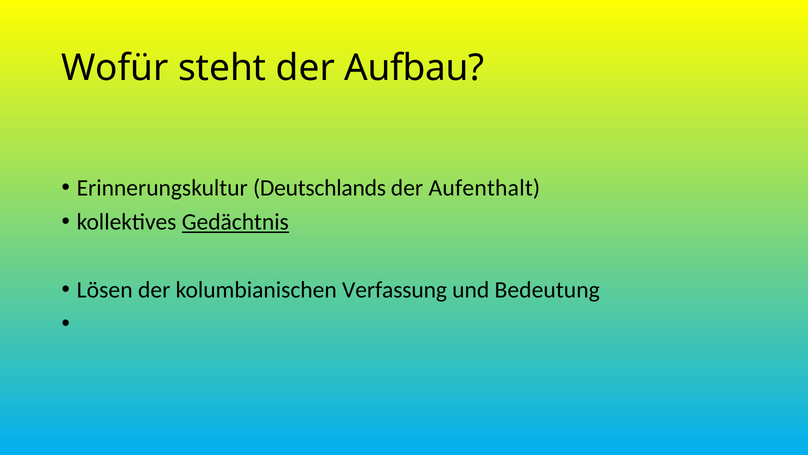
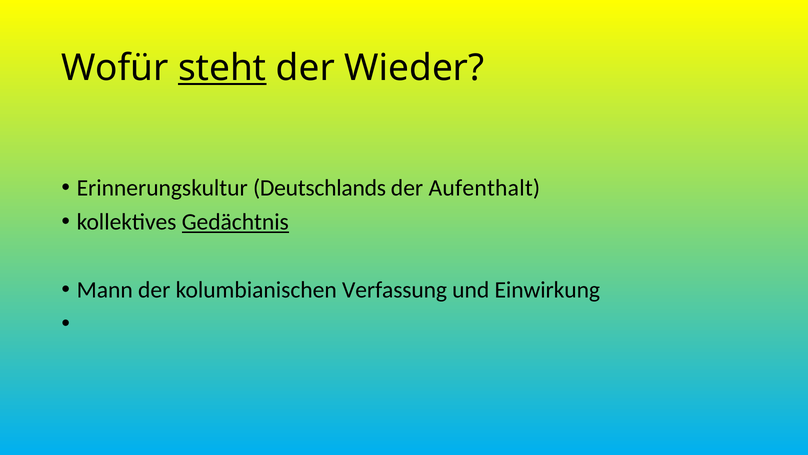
steht underline: none -> present
Aufbau: Aufbau -> Wieder
Lösen: Lösen -> Mann
Bedeutung: Bedeutung -> Einwirkung
